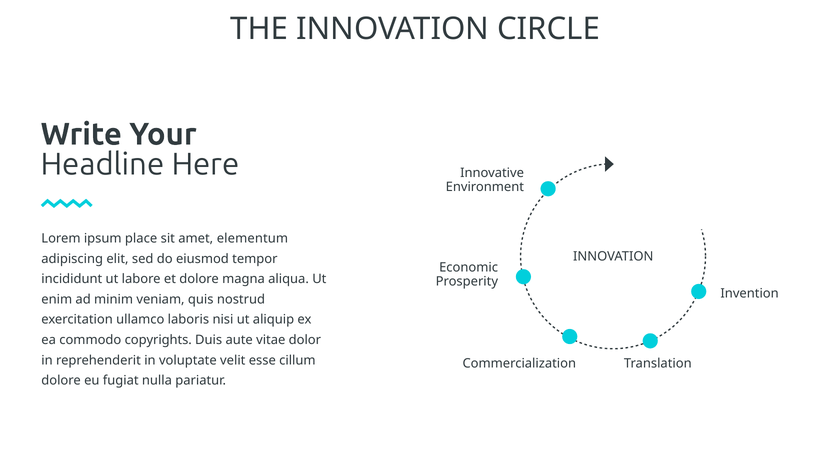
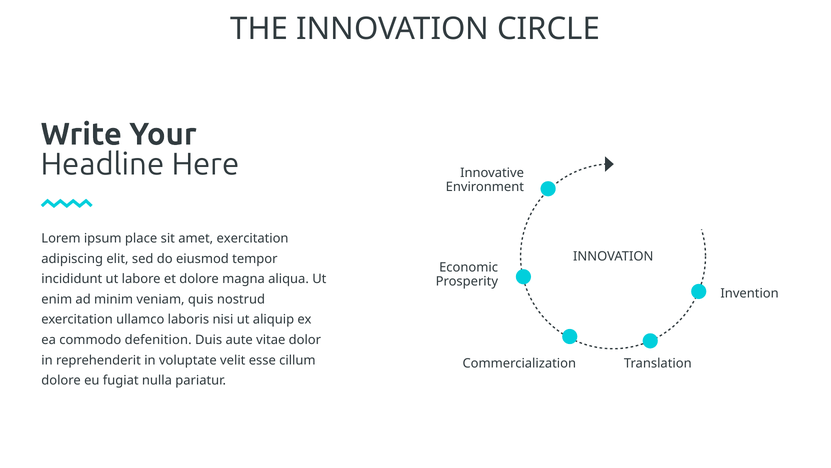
amet elementum: elementum -> exercitation
copyrights: copyrights -> defenition
